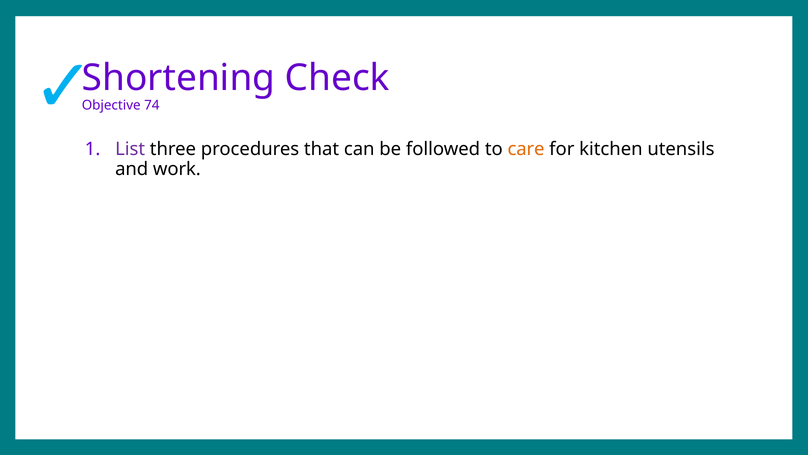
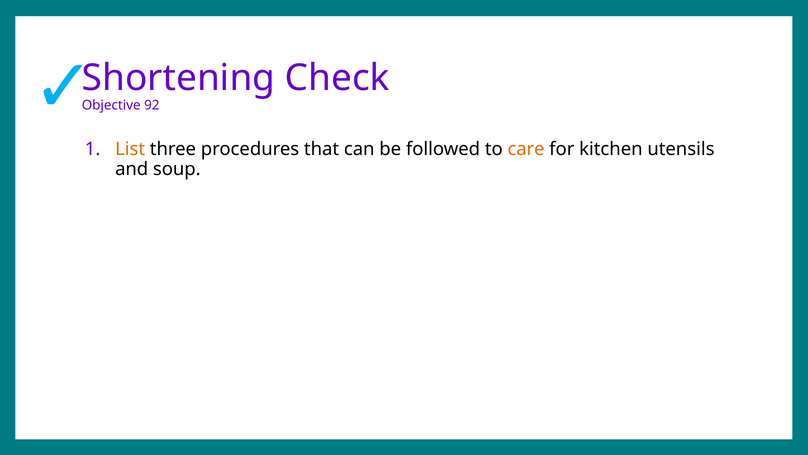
74: 74 -> 92
List colour: purple -> orange
work: work -> soup
